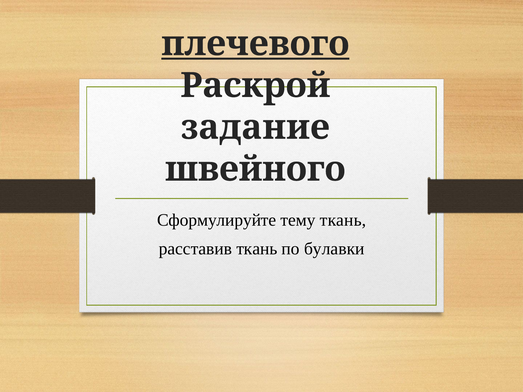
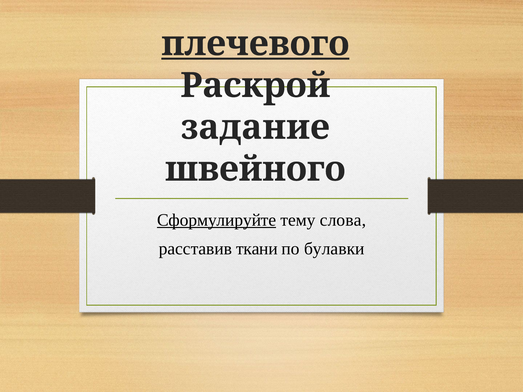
Сформулируйте underline: none -> present
тему ткань: ткань -> слова
расставив ткань: ткань -> ткани
